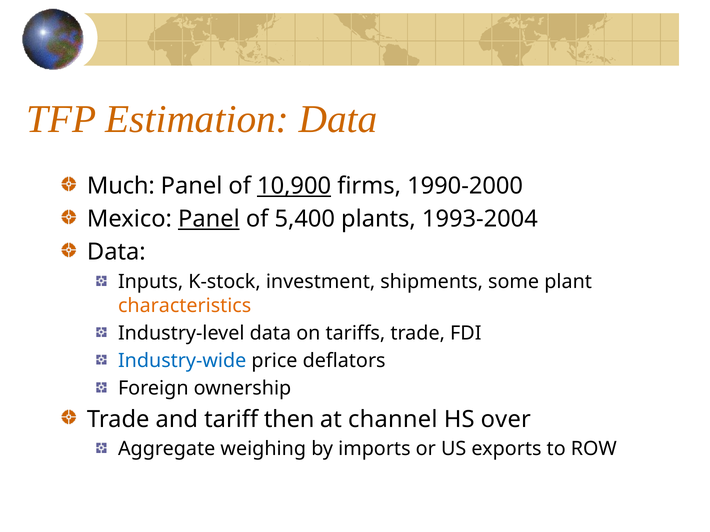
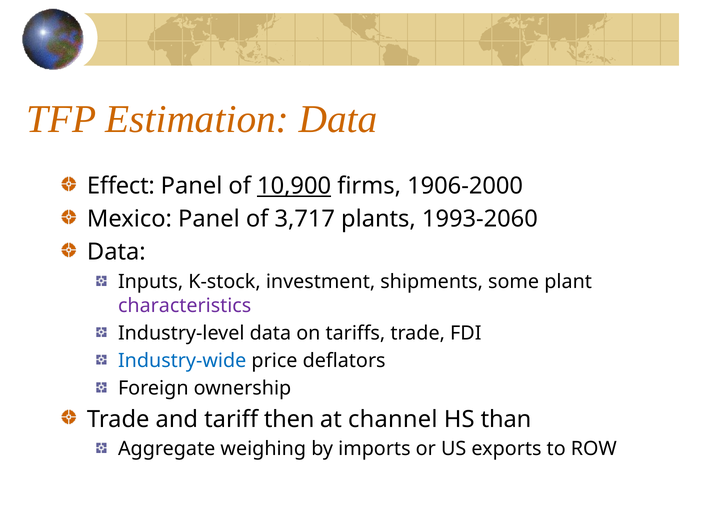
Much: Much -> Effect
1990-2000: 1990-2000 -> 1906-2000
Panel at (209, 219) underline: present -> none
5,400: 5,400 -> 3,717
1993-2004: 1993-2004 -> 1993-2060
characteristics colour: orange -> purple
over: over -> than
